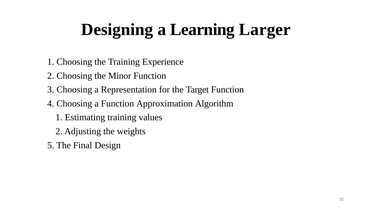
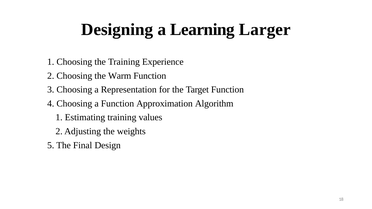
Minor: Minor -> Warm
